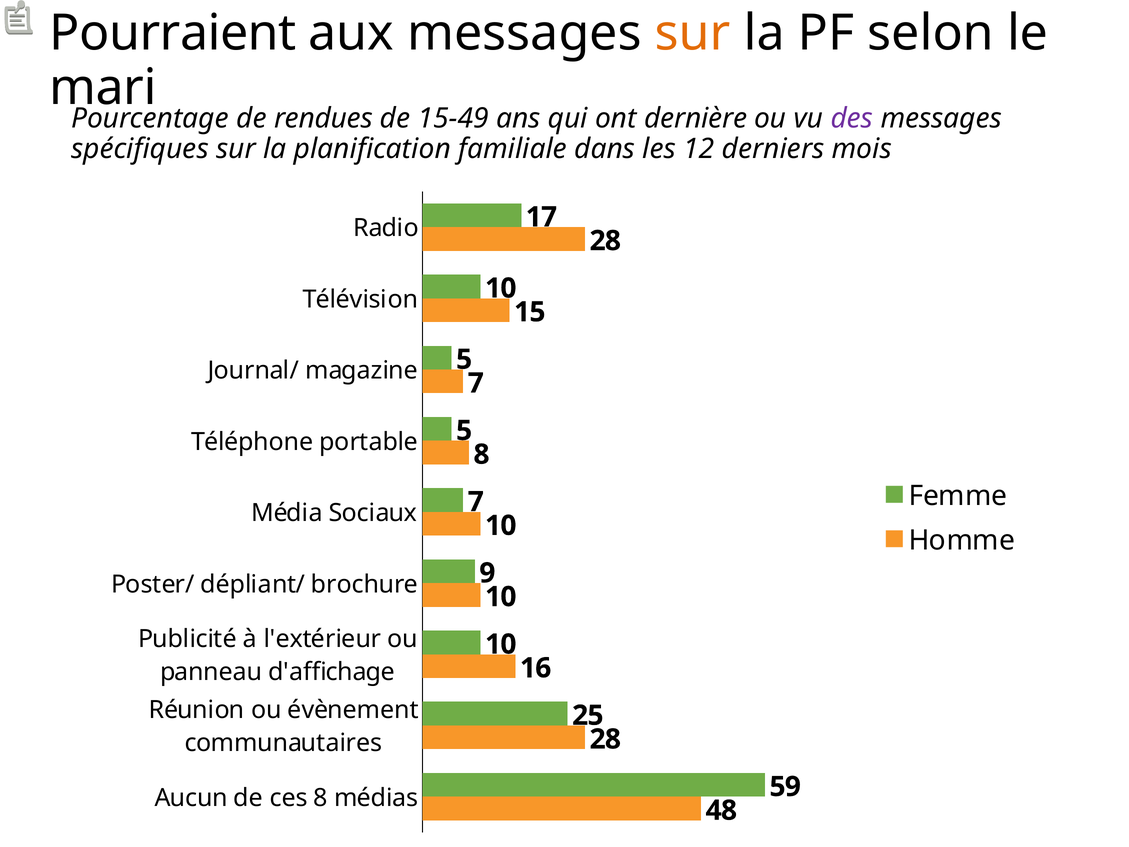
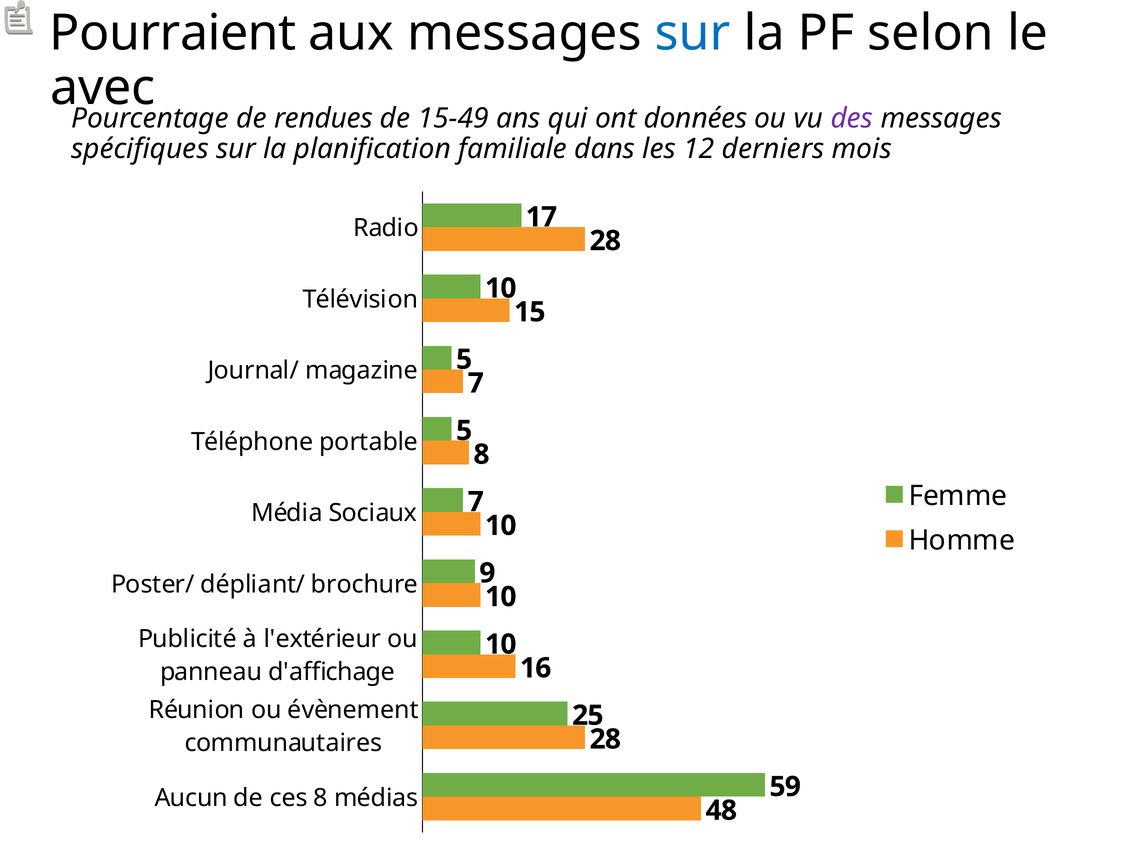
sur at (693, 33) colour: orange -> blue
mari: mari -> avec
dernière: dernière -> données
